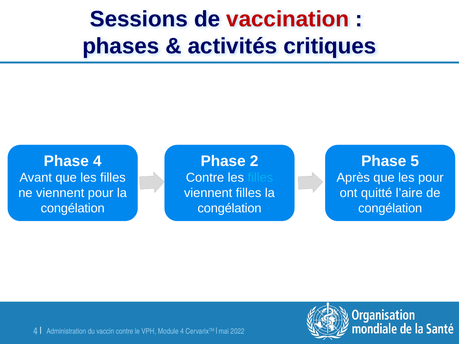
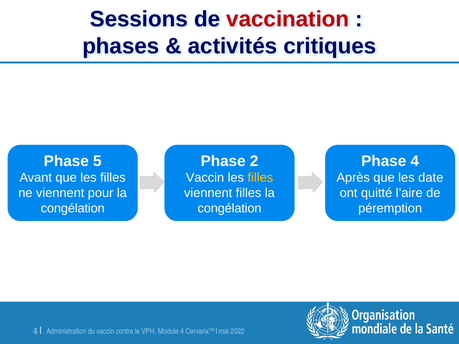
Phase 4: 4 -> 5
Phase 5: 5 -> 4
Contre at (205, 178): Contre -> Vaccin
filles at (260, 178) colour: light blue -> yellow
les pour: pour -> date
congélation at (390, 208): congélation -> péremption
